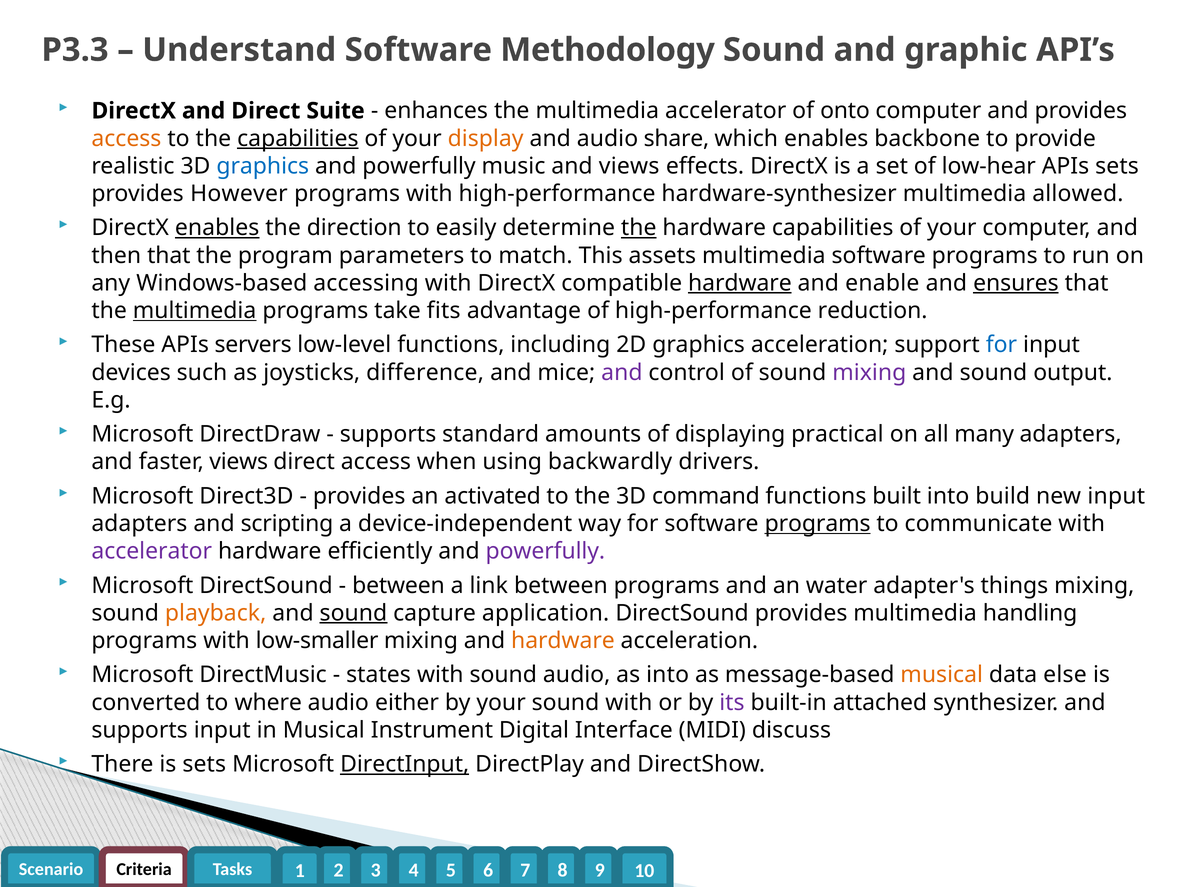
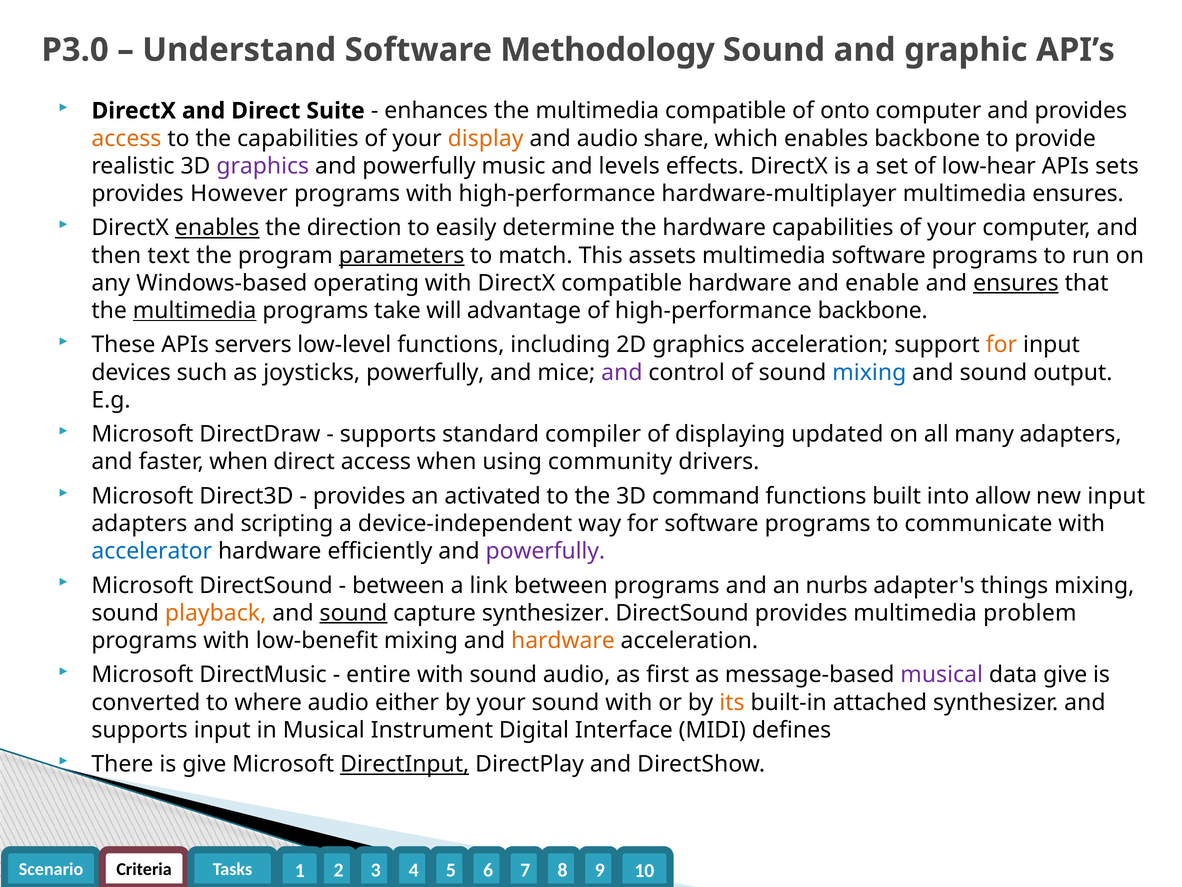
P3.3: P3.3 -> P3.0
multimedia accelerator: accelerator -> compatible
capabilities at (298, 138) underline: present -> none
graphics at (263, 166) colour: blue -> purple
and views: views -> levels
hardware-synthesizer: hardware-synthesizer -> hardware-multiplayer
multimedia allowed: allowed -> ensures
the at (639, 228) underline: present -> none
then that: that -> text
parameters underline: none -> present
accessing: accessing -> operating
hardware at (740, 283) underline: present -> none
fits: fits -> will
high-performance reduction: reduction -> backbone
for at (1001, 345) colour: blue -> orange
joysticks difference: difference -> powerfully
mixing at (869, 372) colour: purple -> blue
amounts: amounts -> compiler
practical: practical -> updated
faster views: views -> when
backwardly: backwardly -> community
build: build -> allow
programs at (818, 523) underline: present -> none
accelerator at (152, 551) colour: purple -> blue
water: water -> nurbs
capture application: application -> synthesizer
handling: handling -> problem
low-smaller: low-smaller -> low-benefit
states: states -> entire
as into: into -> first
musical at (942, 674) colour: orange -> purple
data else: else -> give
its colour: purple -> orange
discuss: discuss -> defines
is sets: sets -> give
